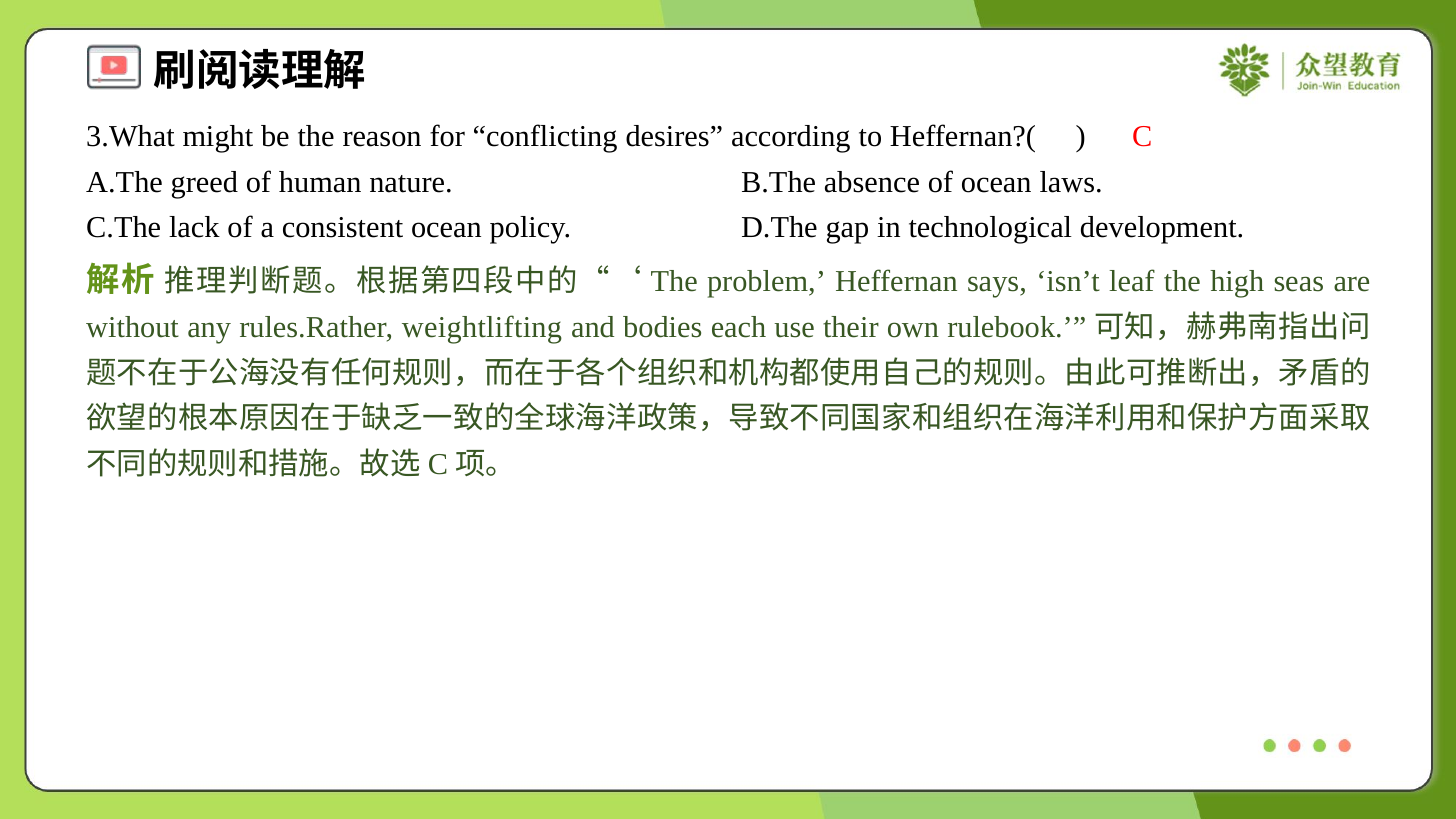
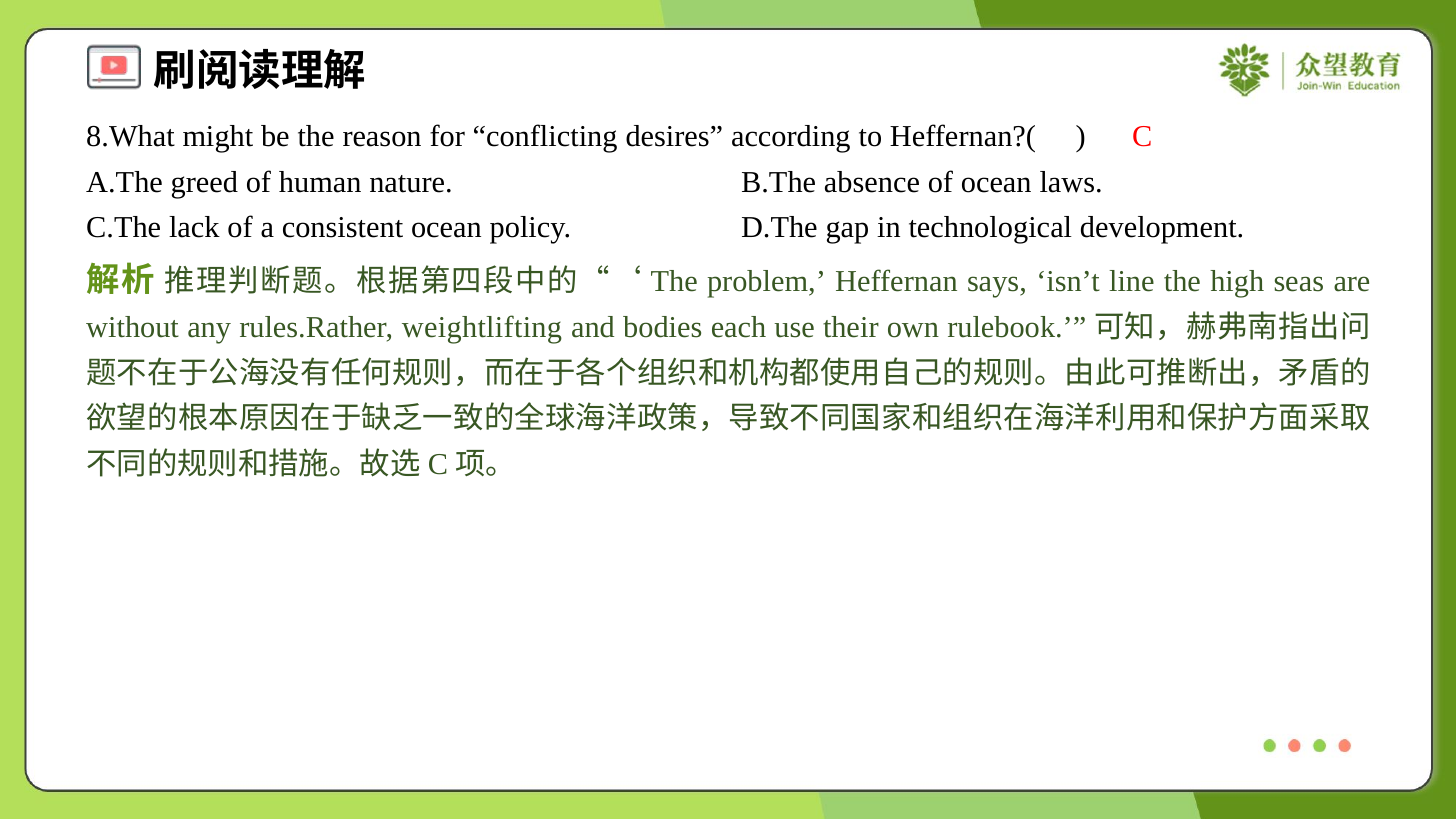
3.What: 3.What -> 8.What
leaf: leaf -> line
